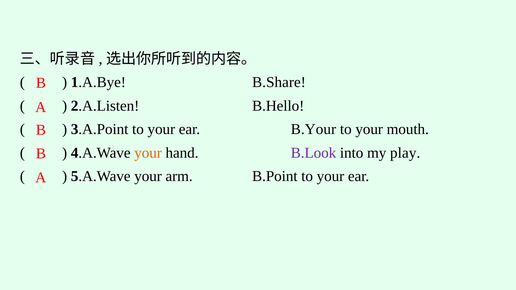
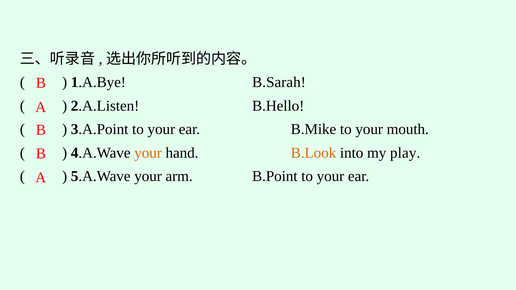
B.Share: B.Share -> B.Sarah
B.Your: B.Your -> B.Mike
B.Look colour: purple -> orange
